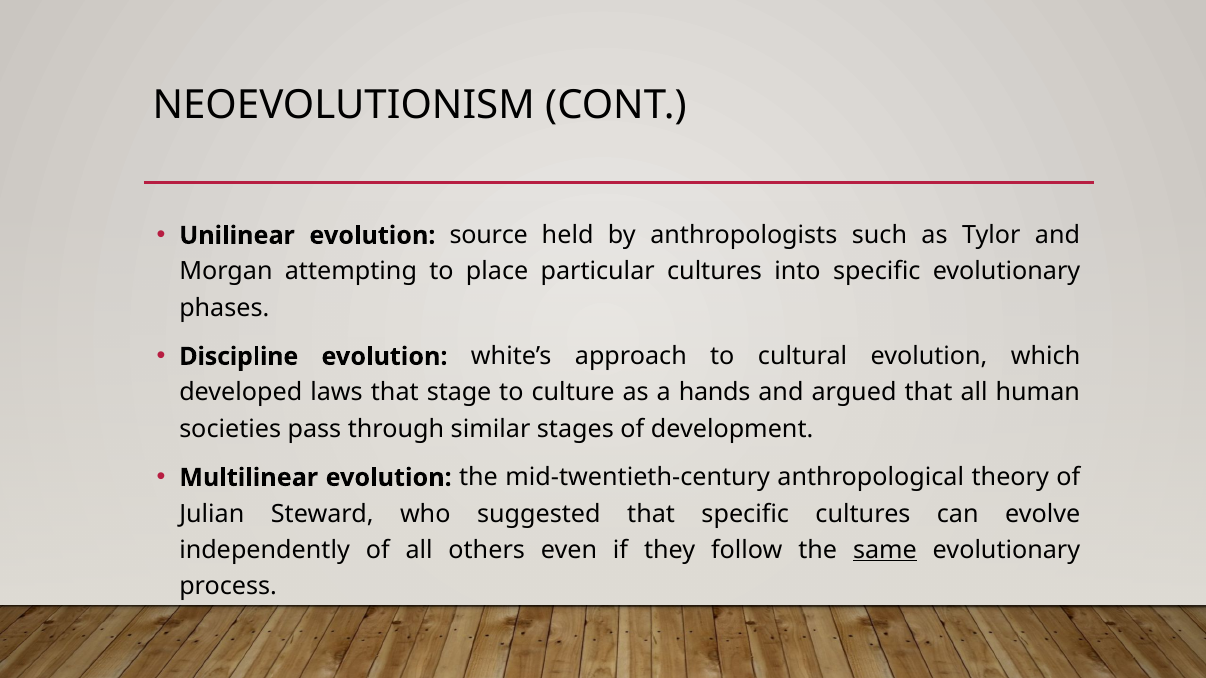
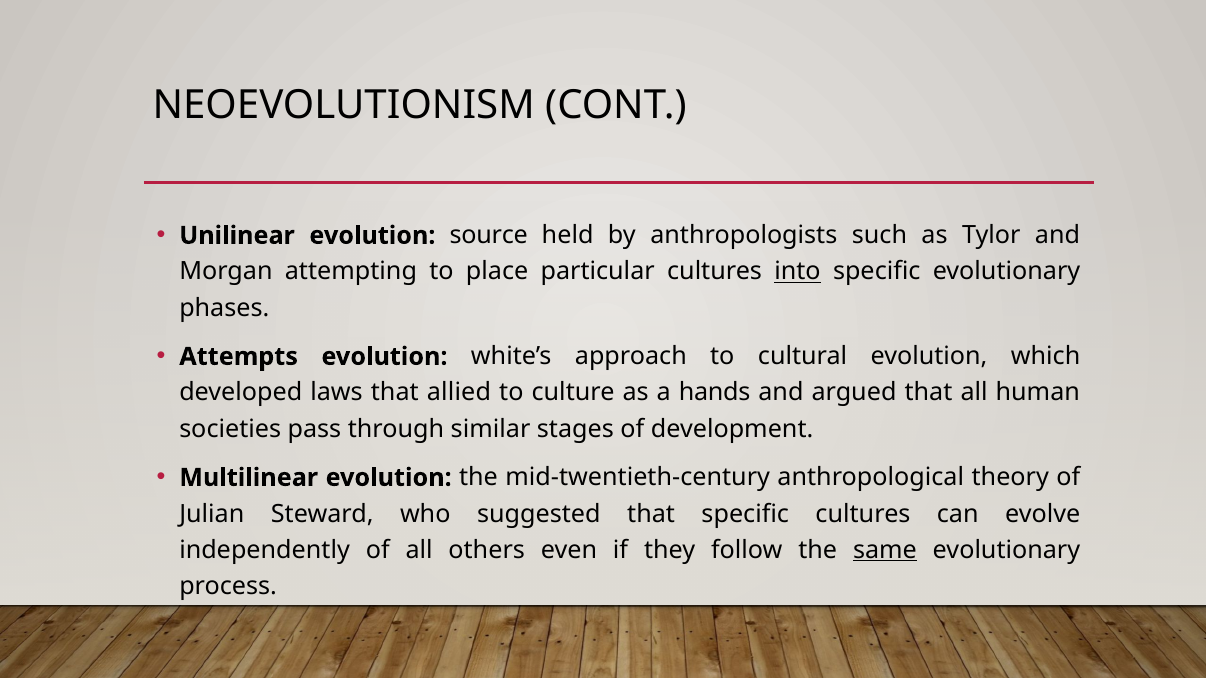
into underline: none -> present
Discipline: Discipline -> Attempts
stage: stage -> allied
